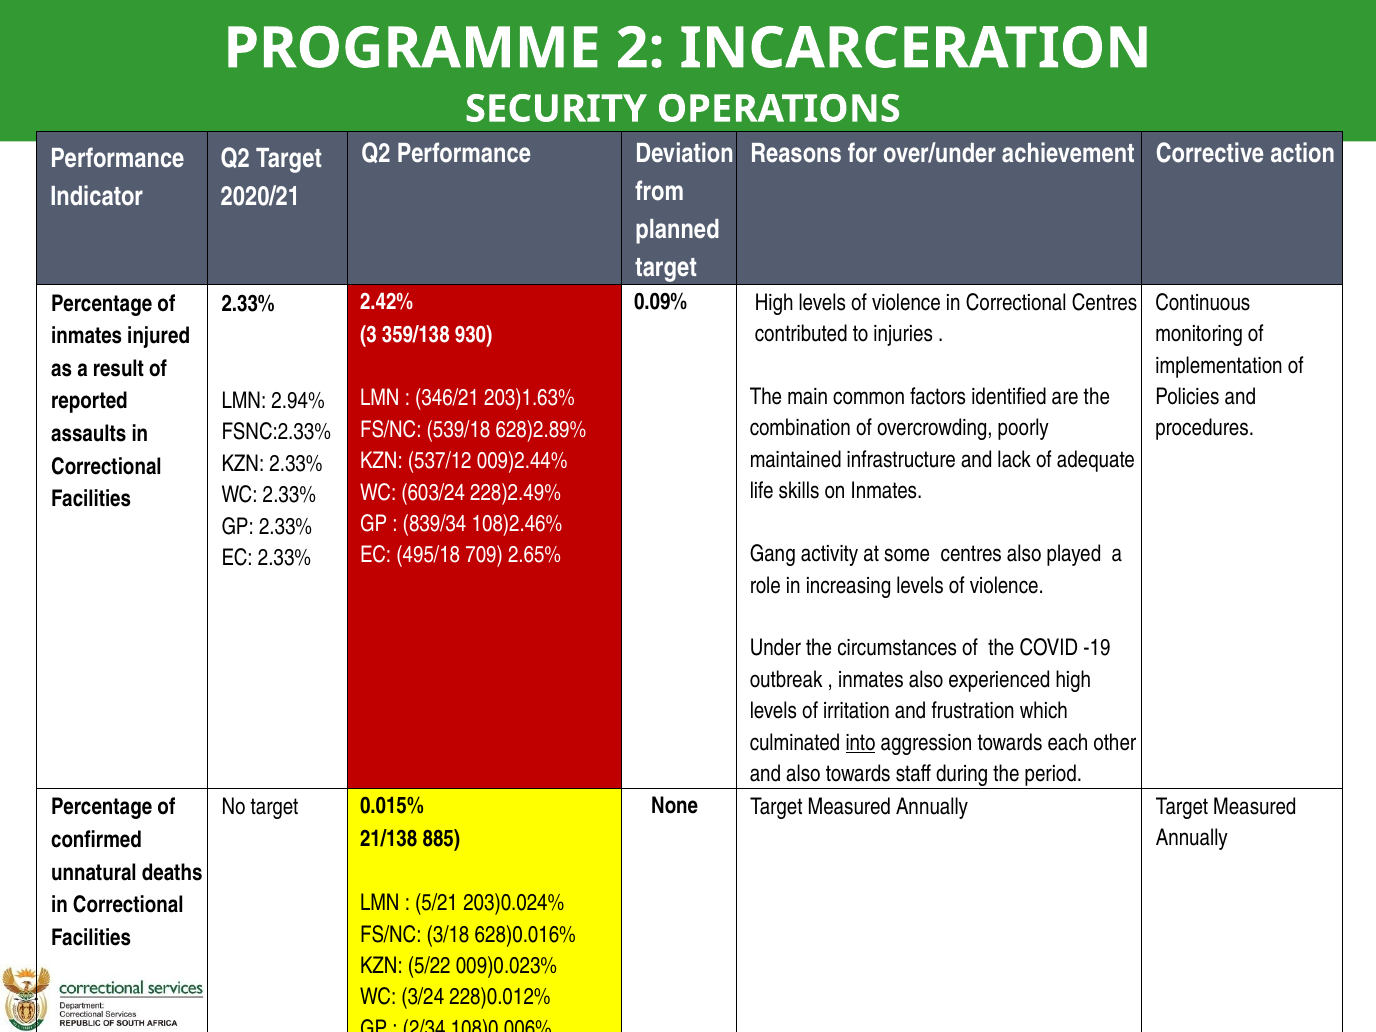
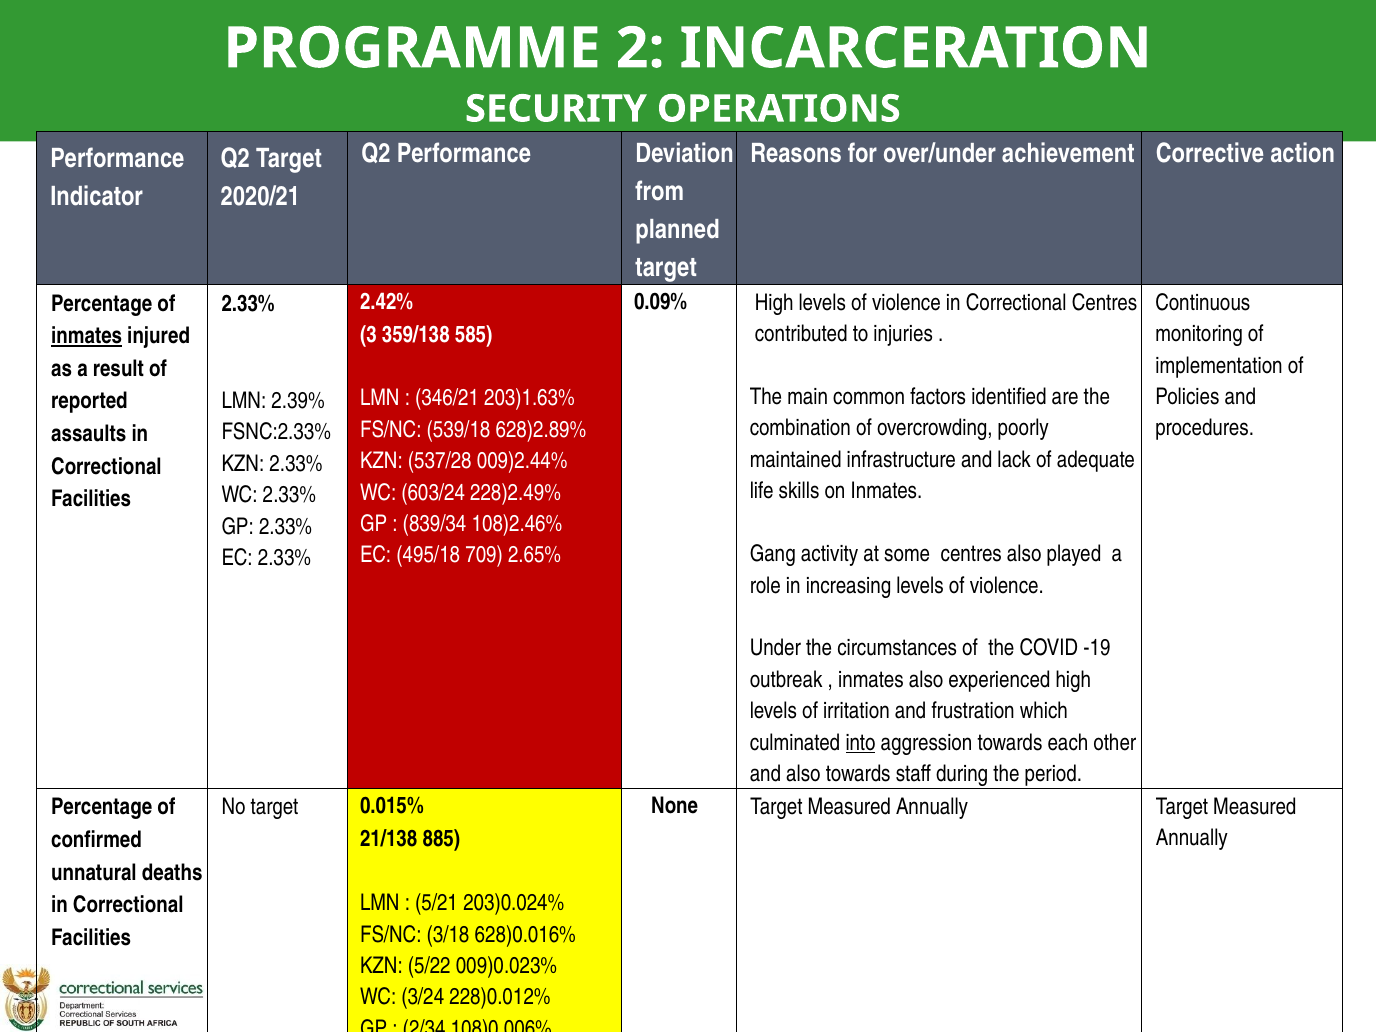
930: 930 -> 585
inmates at (87, 336) underline: none -> present
2.94%: 2.94% -> 2.39%
537/12: 537/12 -> 537/28
